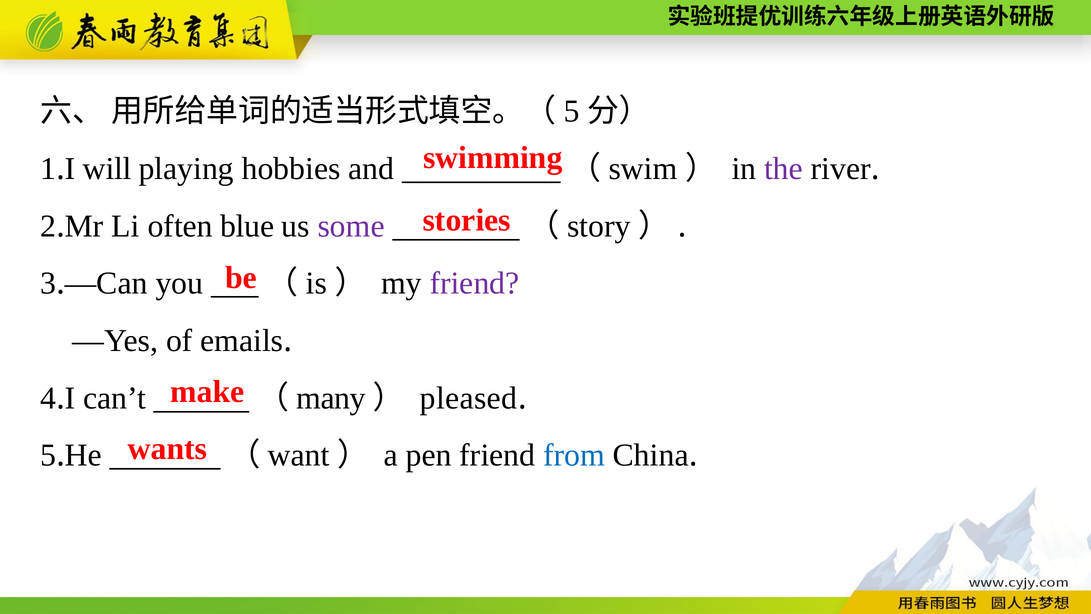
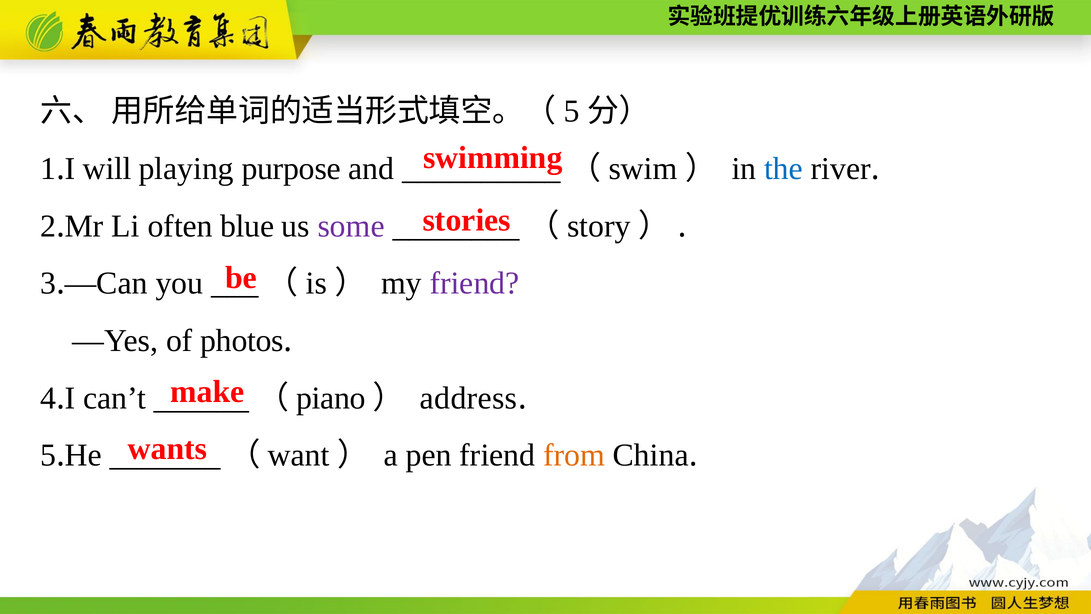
hobbies: hobbies -> purpose
the colour: purple -> blue
emails: emails -> photos
many: many -> piano
pleased: pleased -> address
from colour: blue -> orange
